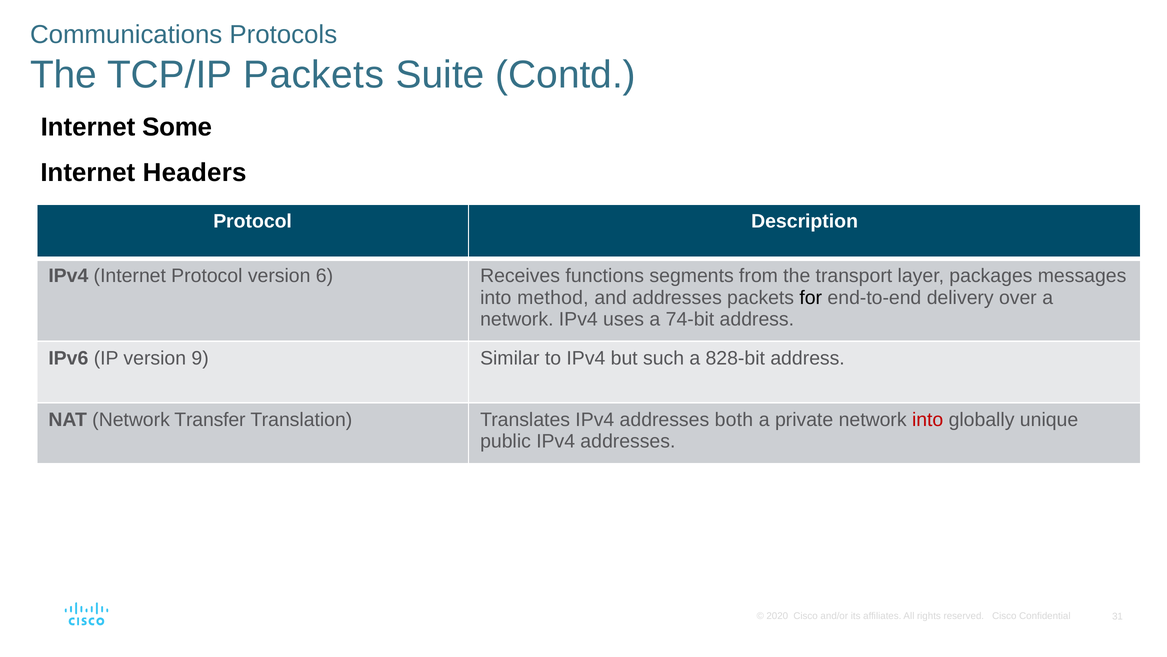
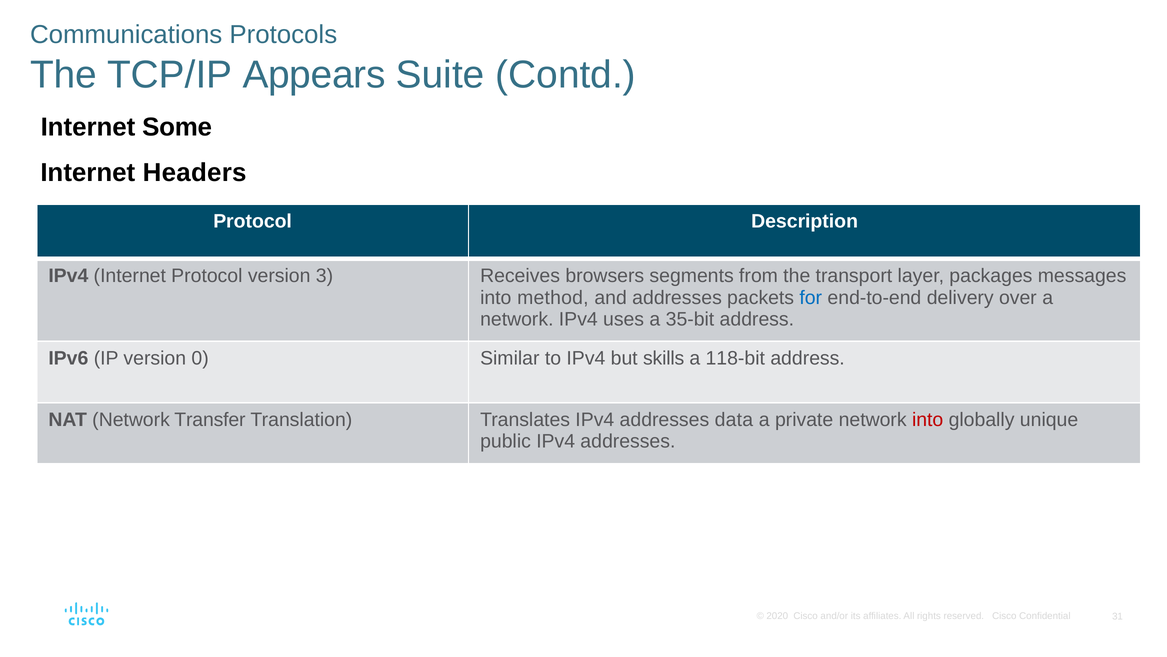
TCP/IP Packets: Packets -> Appears
6: 6 -> 3
functions: functions -> browsers
for colour: black -> blue
74-bit: 74-bit -> 35-bit
9: 9 -> 0
such: such -> skills
828-bit: 828-bit -> 118-bit
both: both -> data
